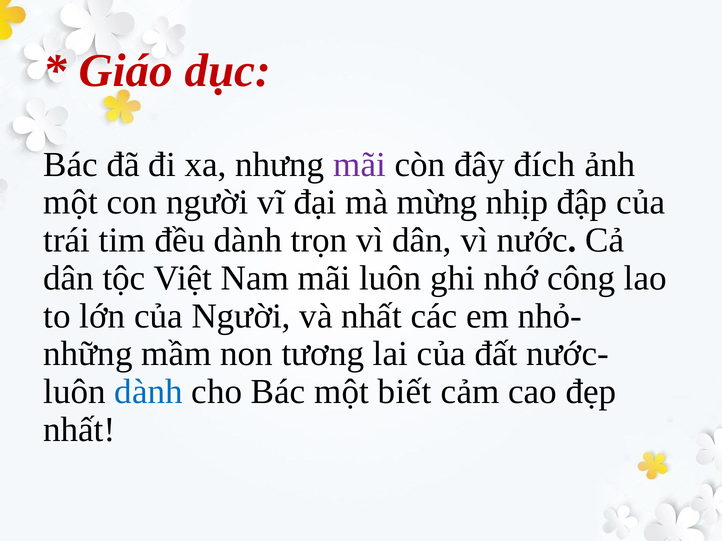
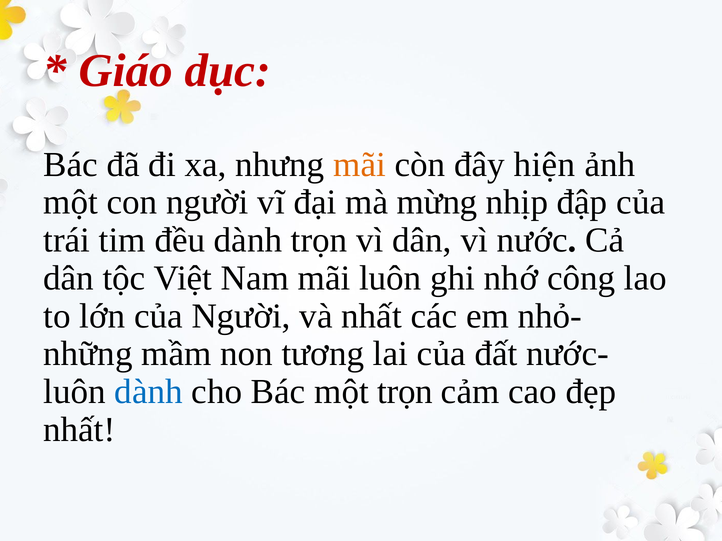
mãi at (360, 165) colour: purple -> orange
đích: đích -> hiện
một biết: biết -> trọn
